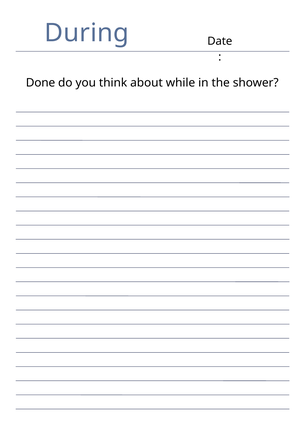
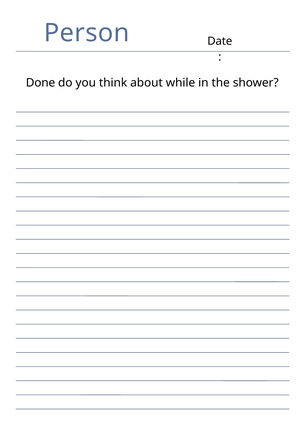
During: During -> Person
